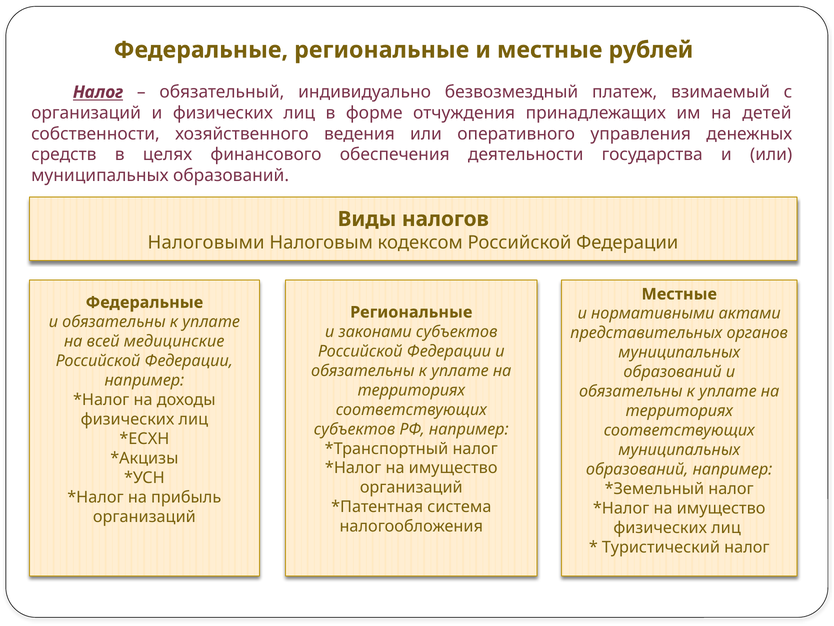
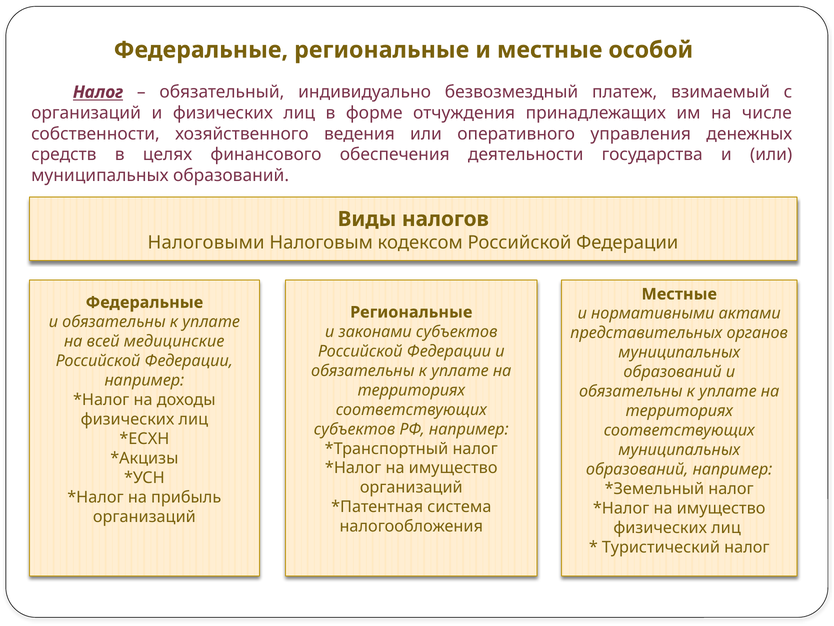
рублей: рублей -> особой
детей: детей -> числе
